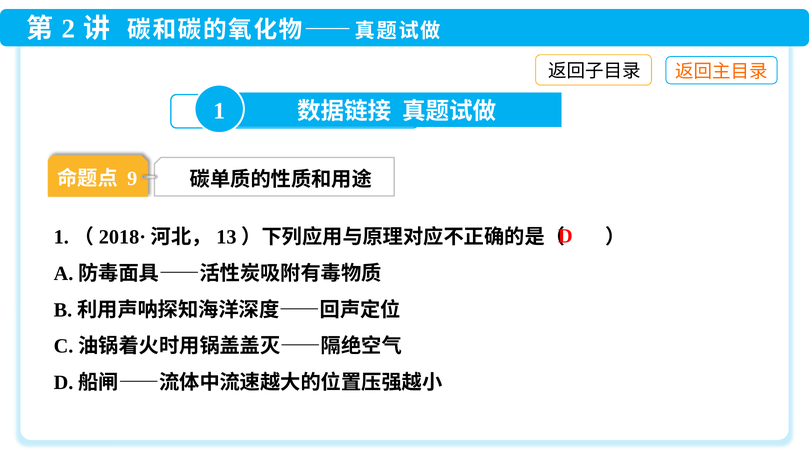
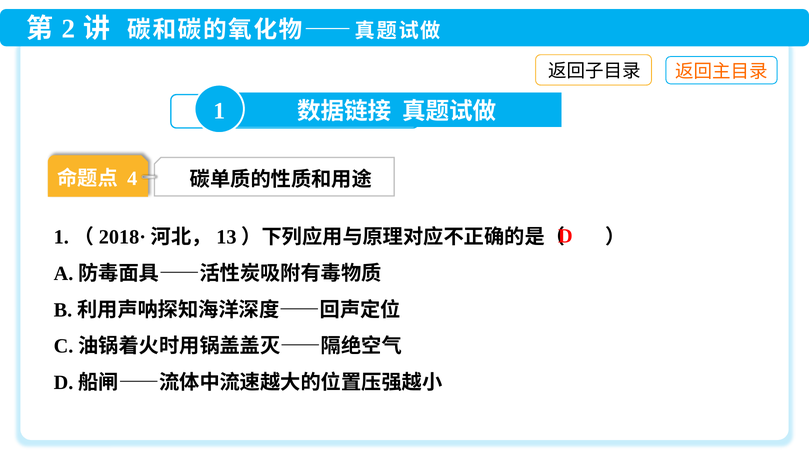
9: 9 -> 4
